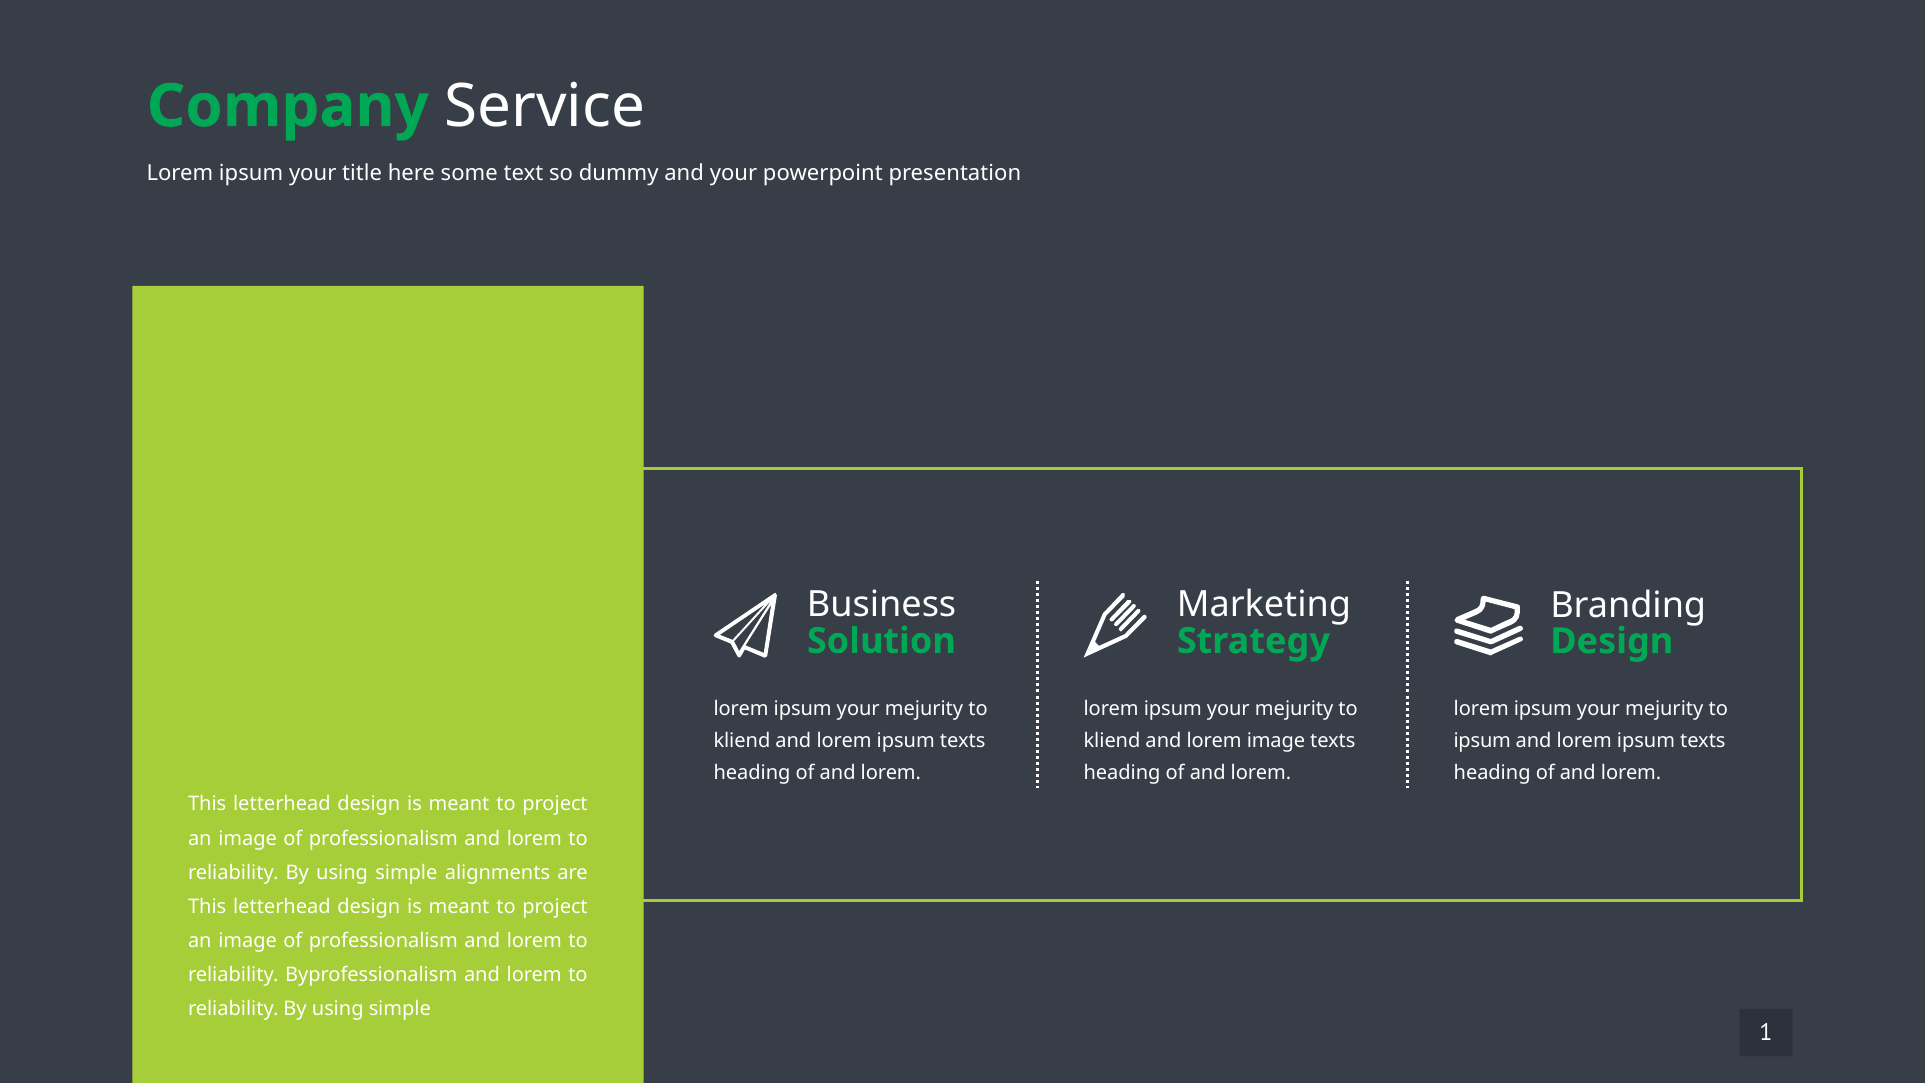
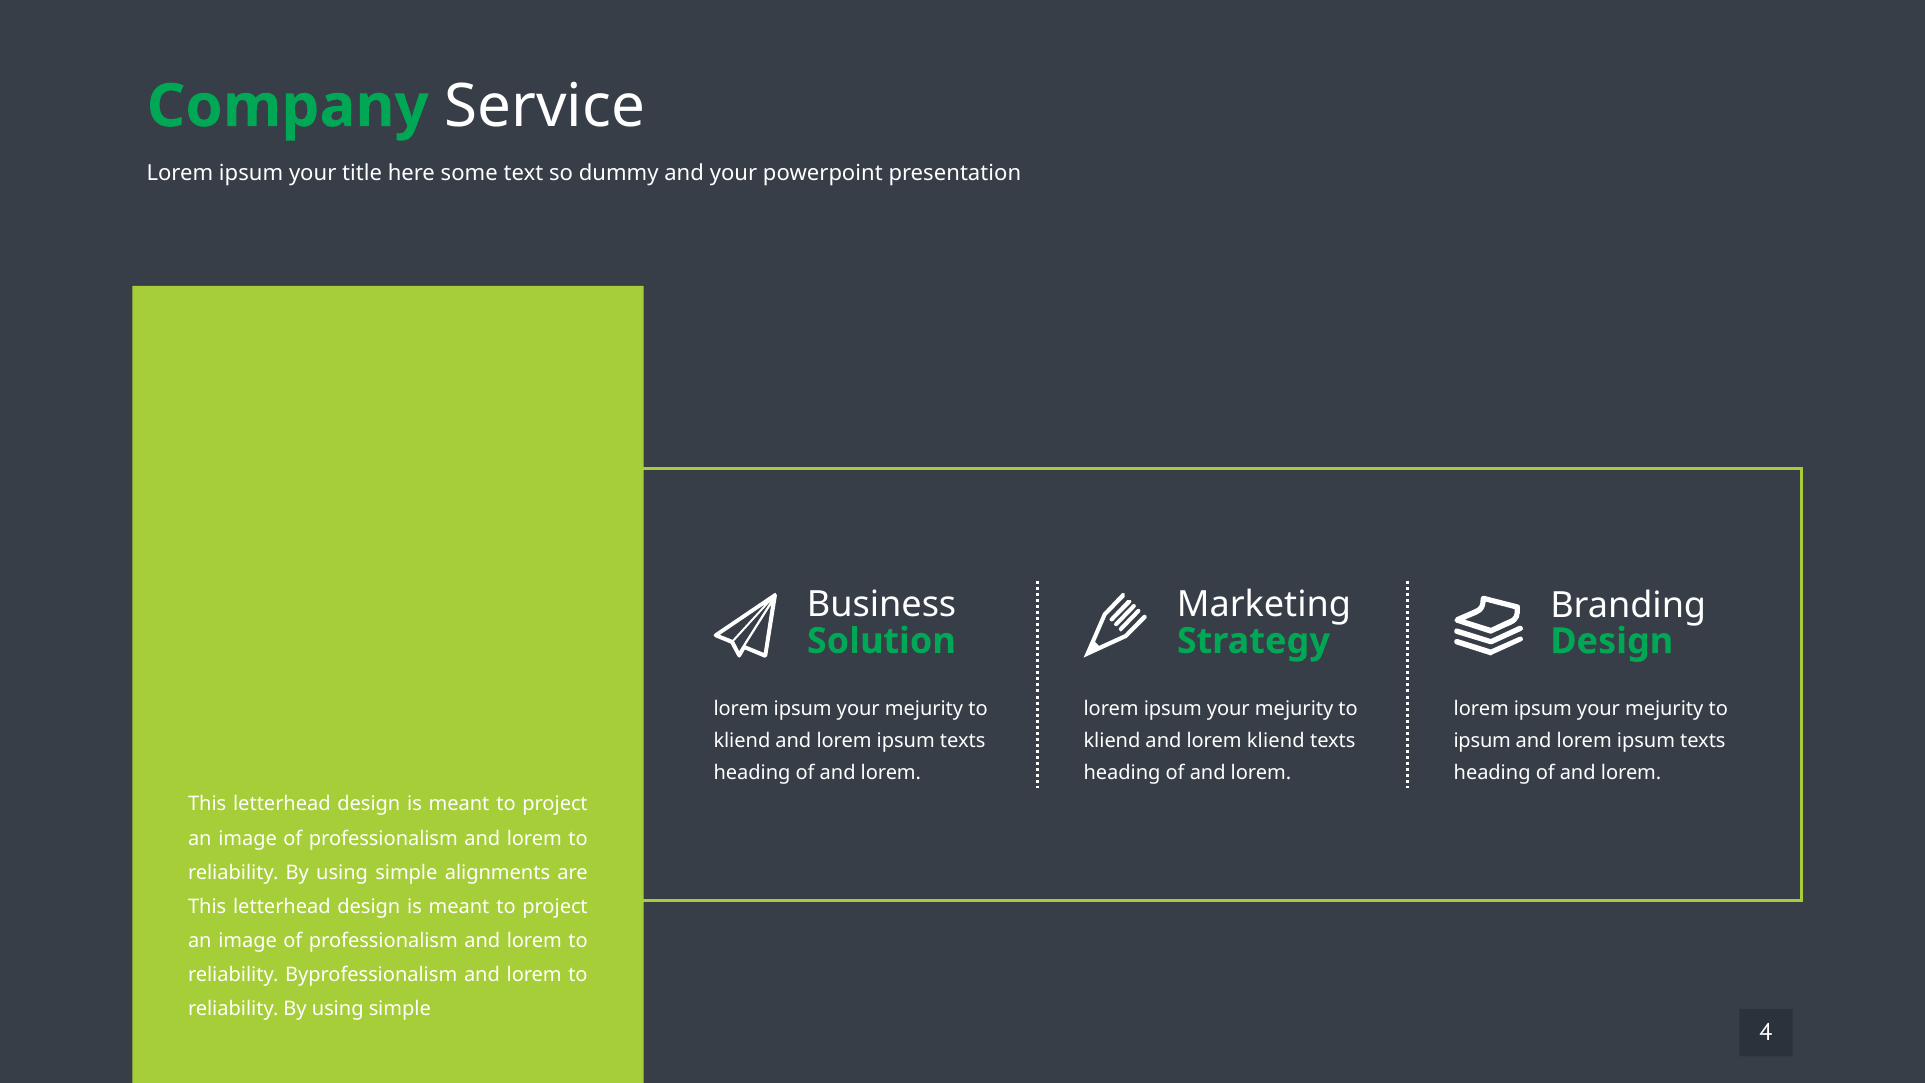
lorem image: image -> kliend
1: 1 -> 4
